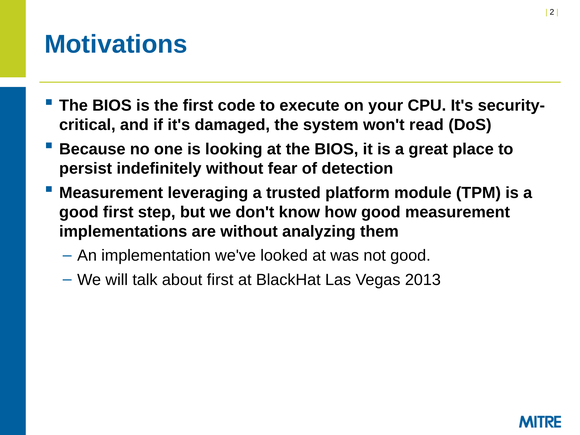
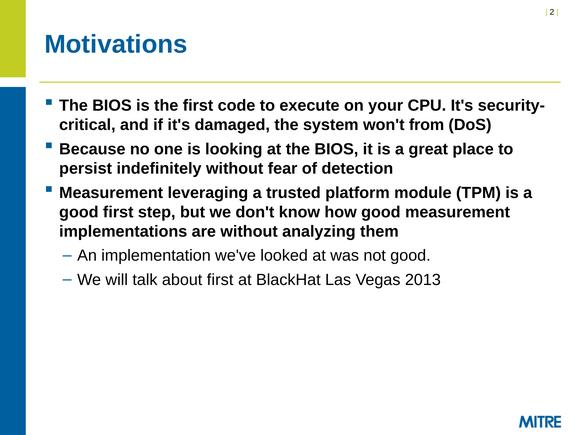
read: read -> from
